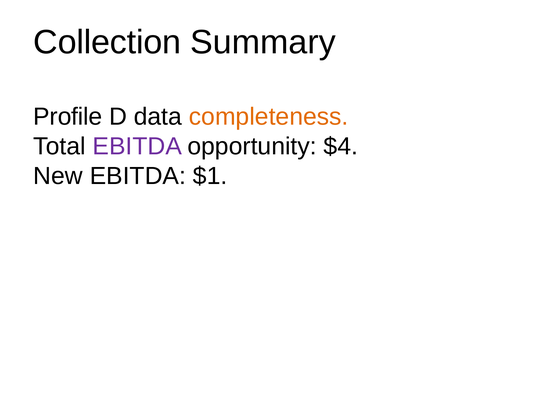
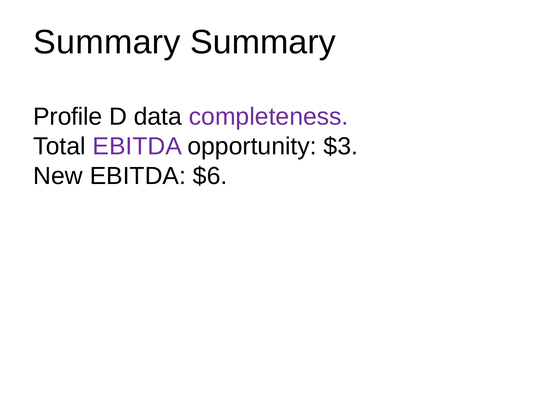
Collection at (107, 42): Collection -> Summary
completeness colour: orange -> purple
$4: $4 -> $3
$1: $1 -> $6
